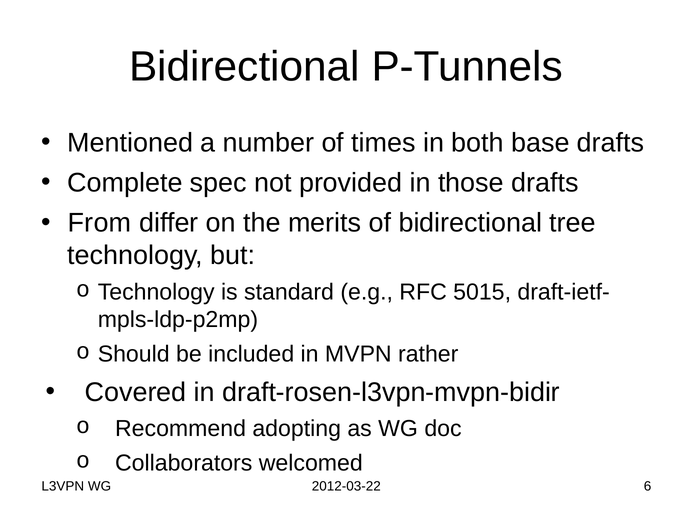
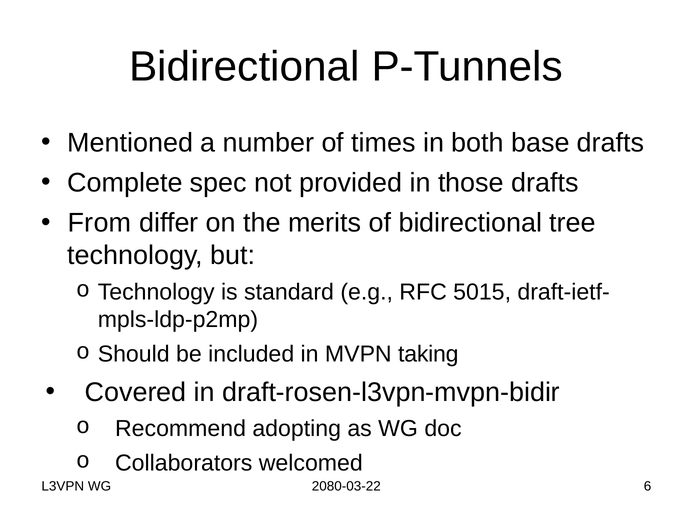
rather: rather -> taking
2012-03-22: 2012-03-22 -> 2080-03-22
